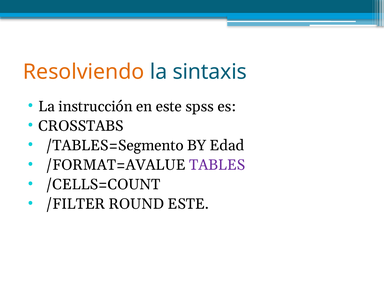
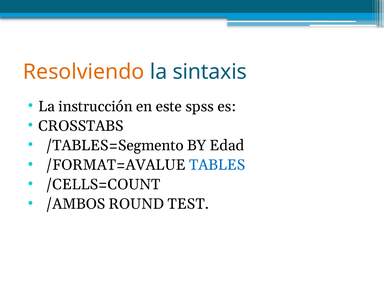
TABLES colour: purple -> blue
/FILTER: /FILTER -> /AMBOS
ROUND ESTE: ESTE -> TEST
